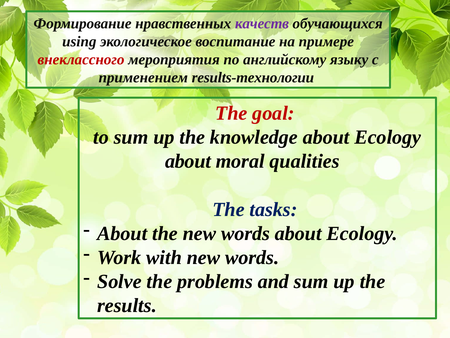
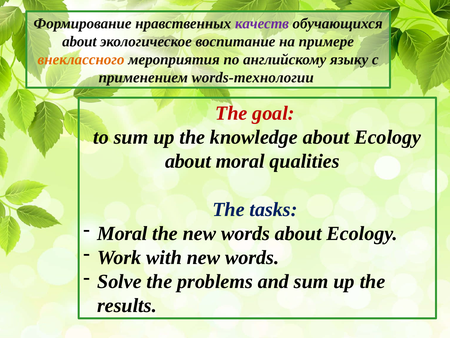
using at (79, 42): using -> about
внеклассного colour: red -> orange
results-технологии: results-технологии -> words-технологии
About at (122, 233): About -> Moral
